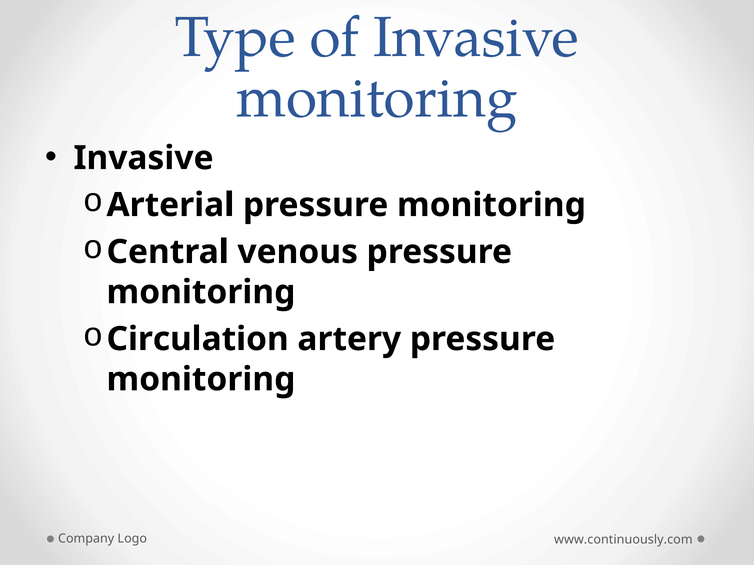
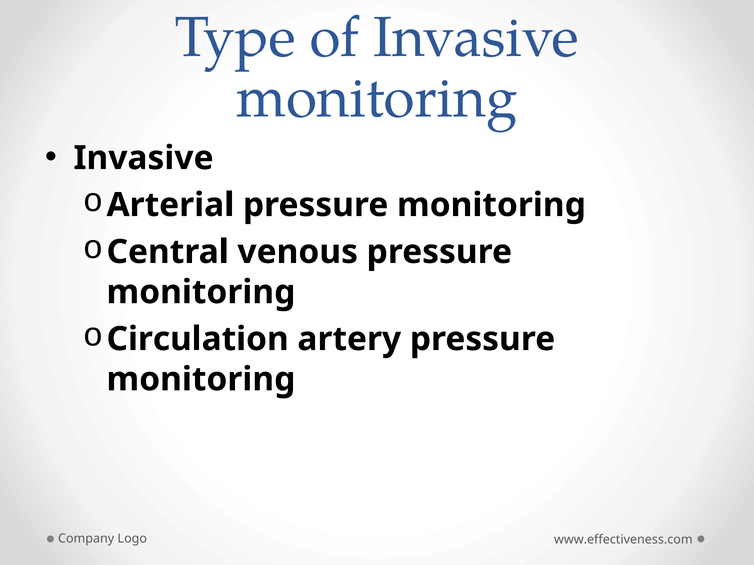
www.continuously.com: www.continuously.com -> www.effectiveness.com
